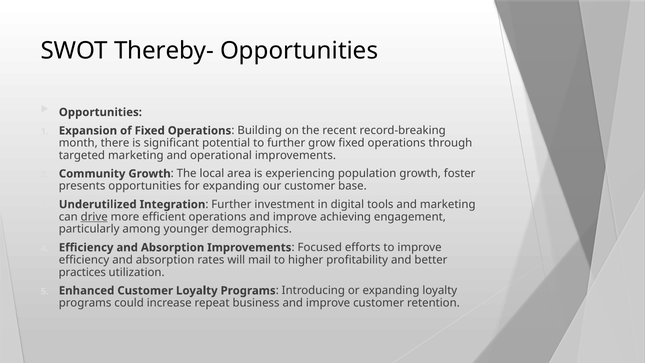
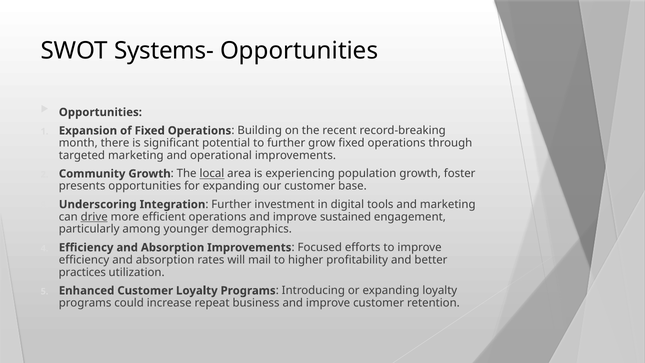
Thereby-: Thereby- -> Systems-
local underline: none -> present
Underutilized: Underutilized -> Underscoring
achieving: achieving -> sustained
